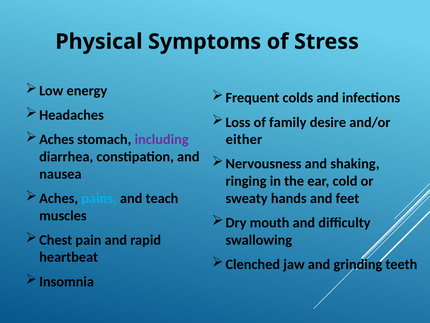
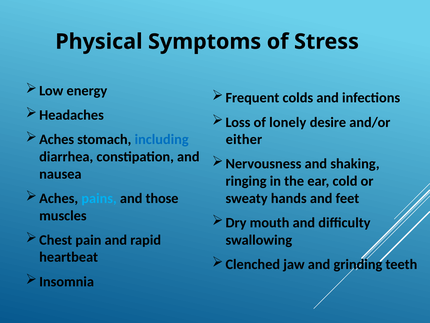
family: family -> lonely
including colour: purple -> blue
teach: teach -> those
